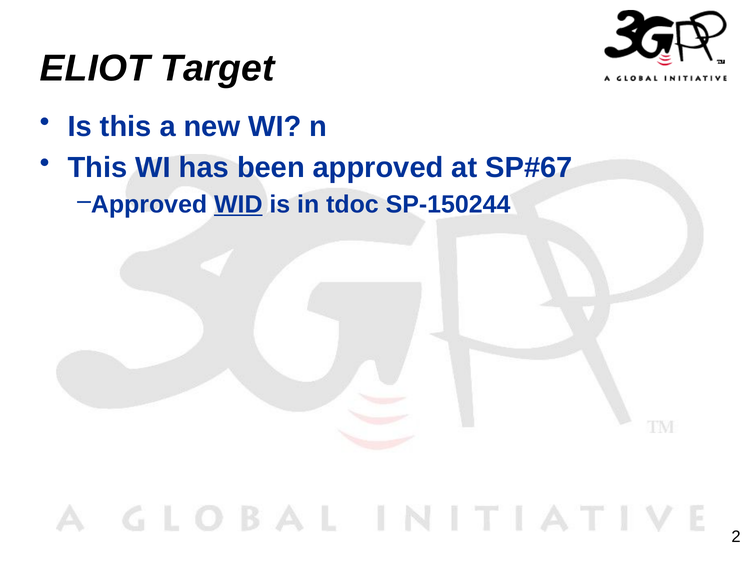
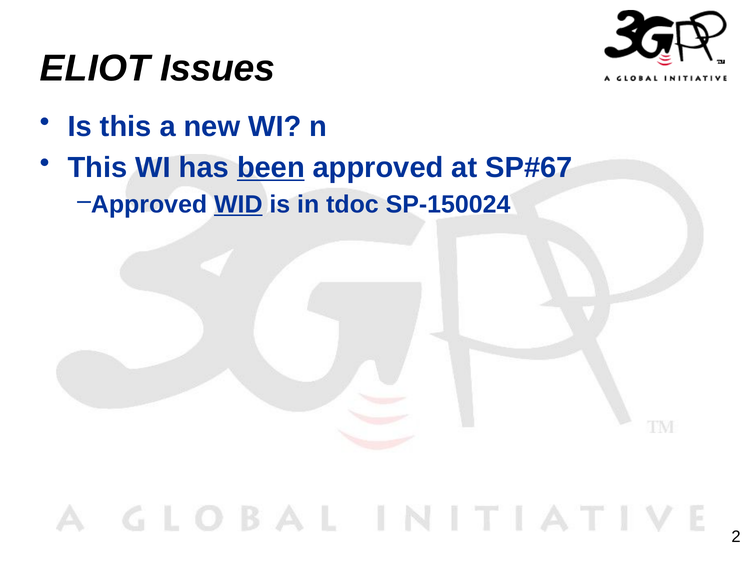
Target: Target -> Issues
been underline: none -> present
SP-150244: SP-150244 -> SP-150024
